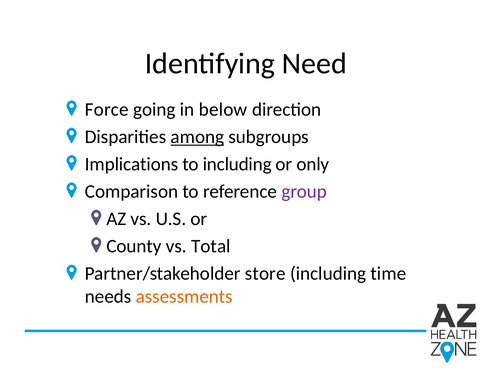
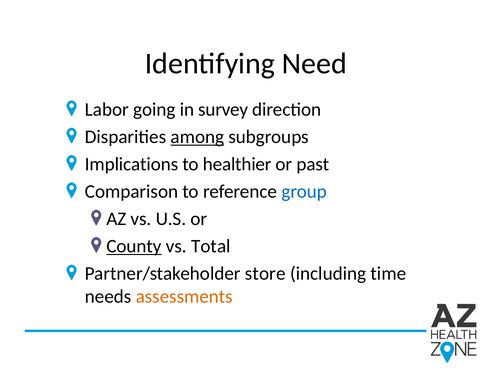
Force: Force -> Labor
below: below -> survey
to including: including -> healthier
only: only -> past
group colour: purple -> blue
County underline: none -> present
